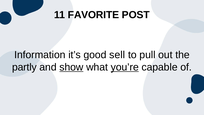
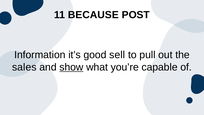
FAVORITE: FAVORITE -> BECAUSE
partly: partly -> sales
you’re underline: present -> none
